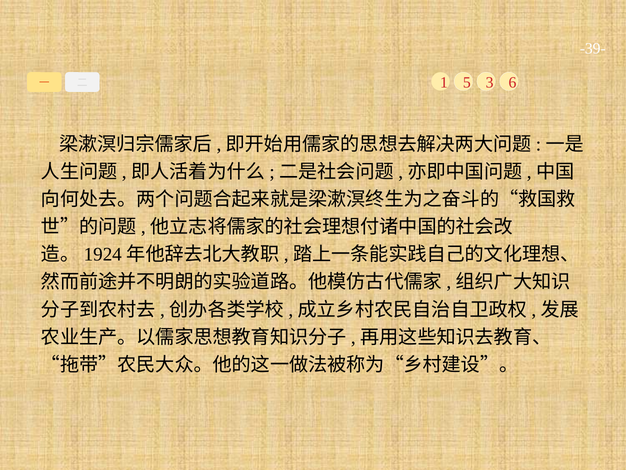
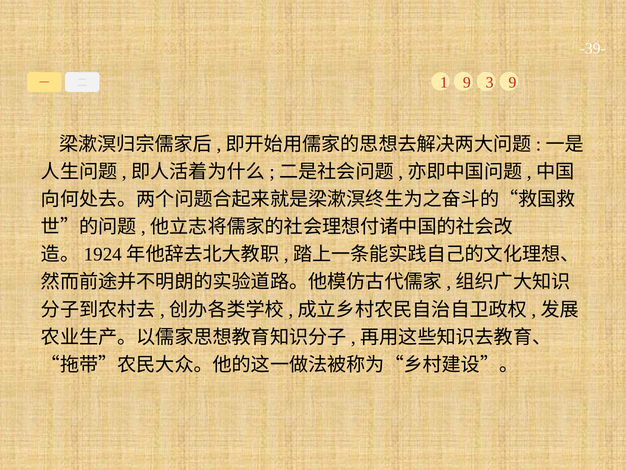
1 5: 5 -> 9
3 6: 6 -> 9
